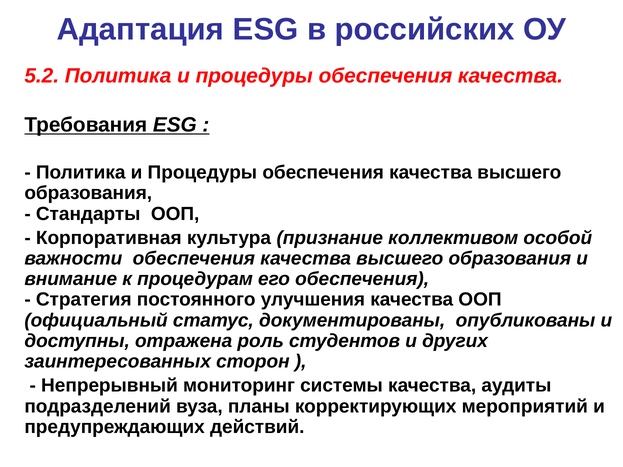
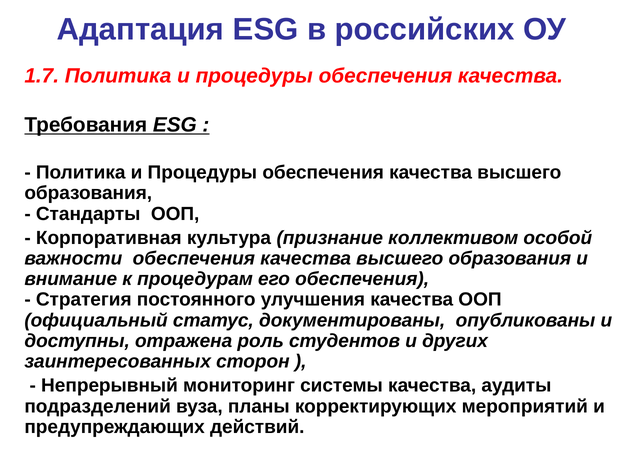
5.2: 5.2 -> 1.7
